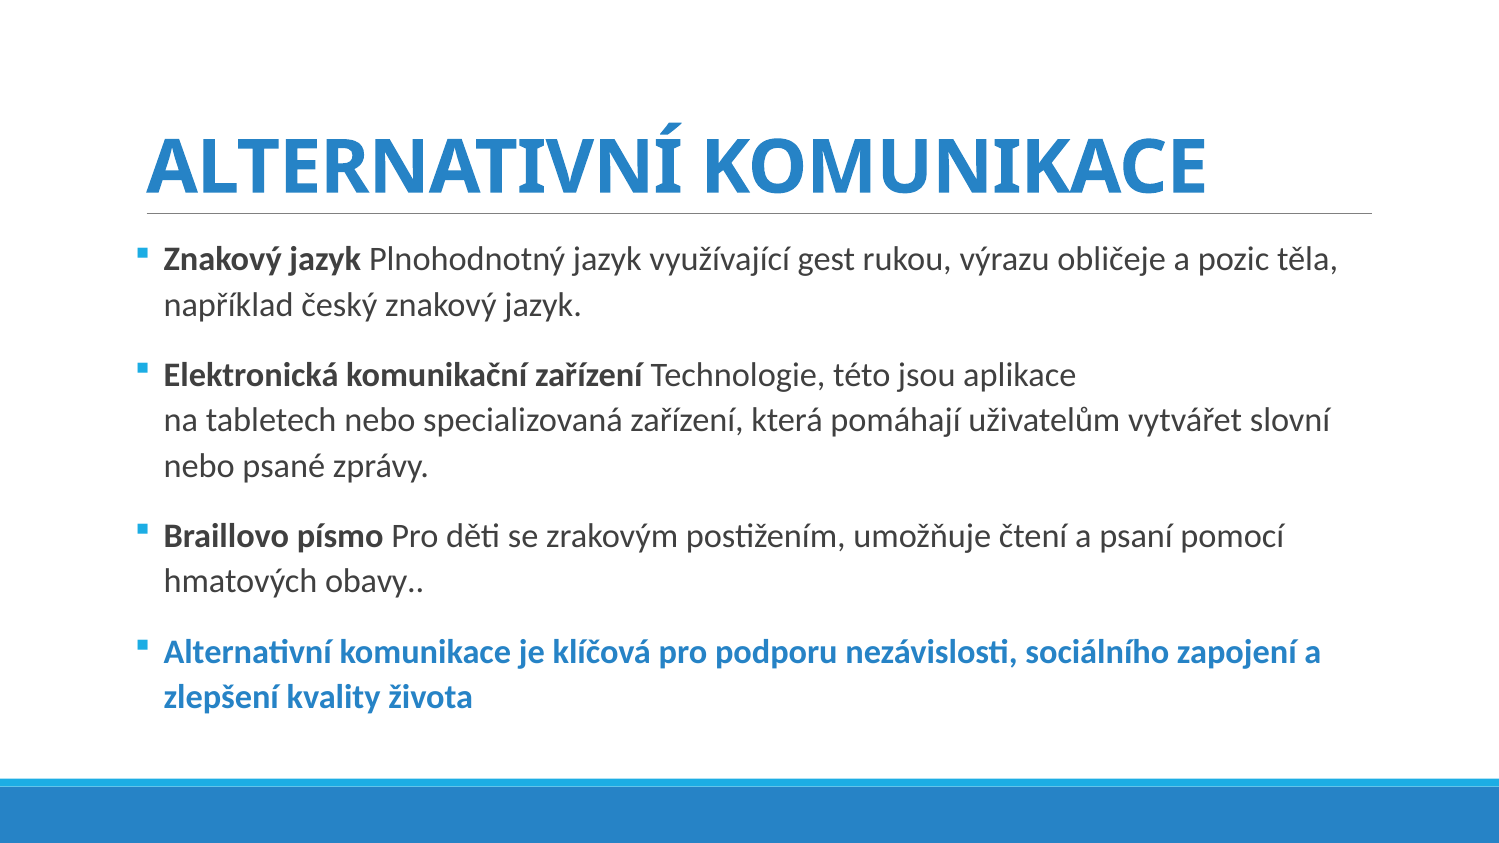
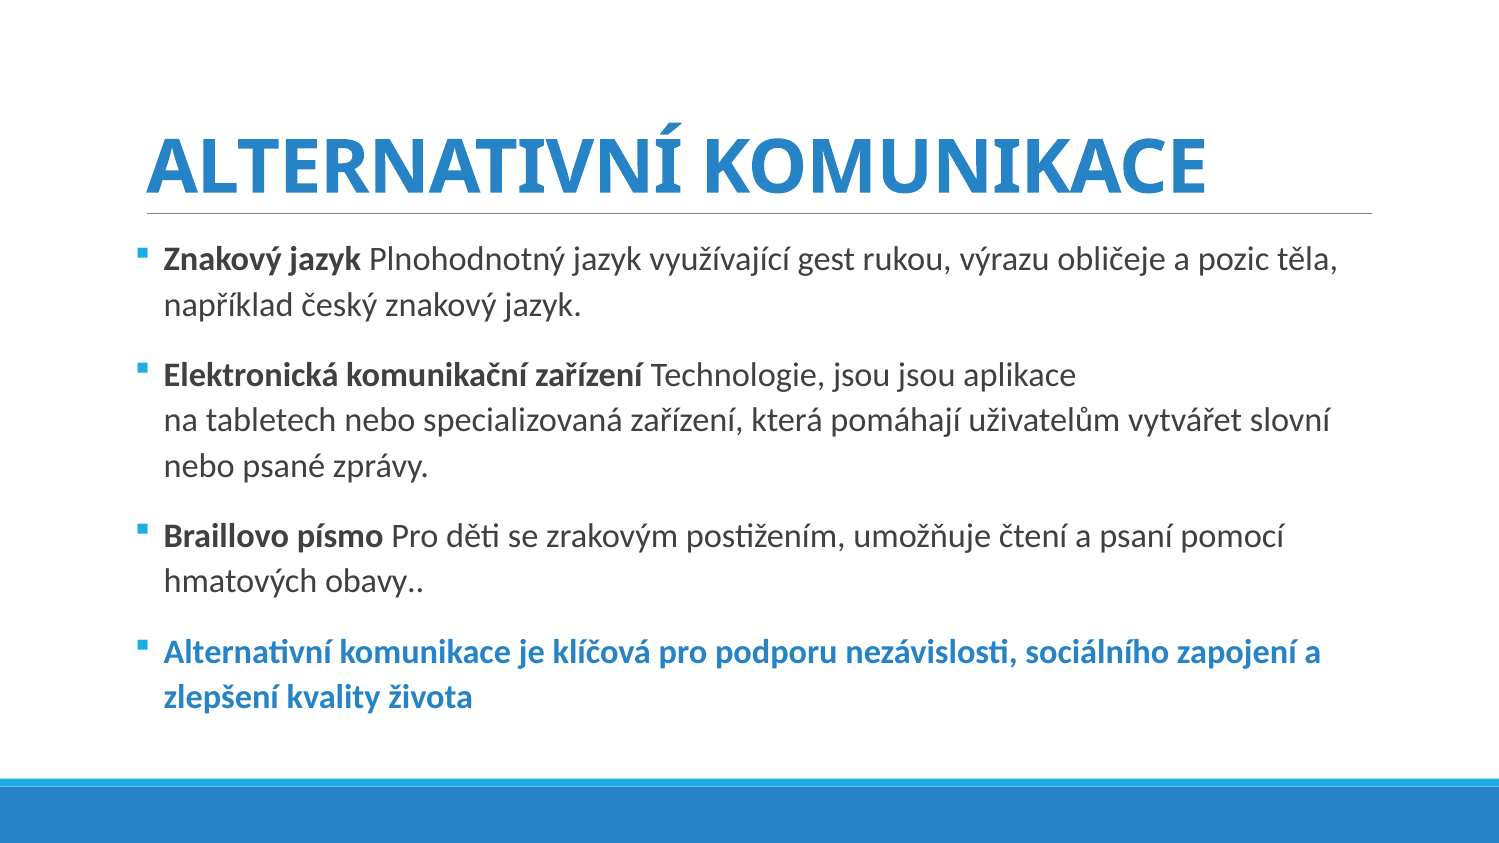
Technologie této: této -> jsou
